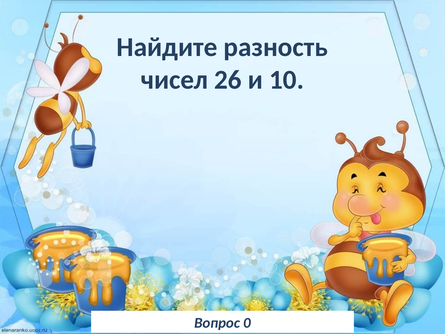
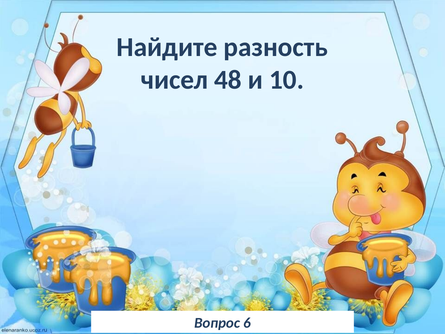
26: 26 -> 48
0: 0 -> 6
